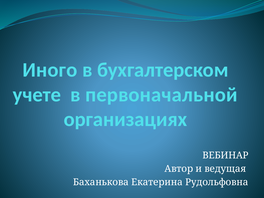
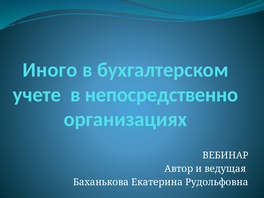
первоначальной: первоначальной -> непосредственно
